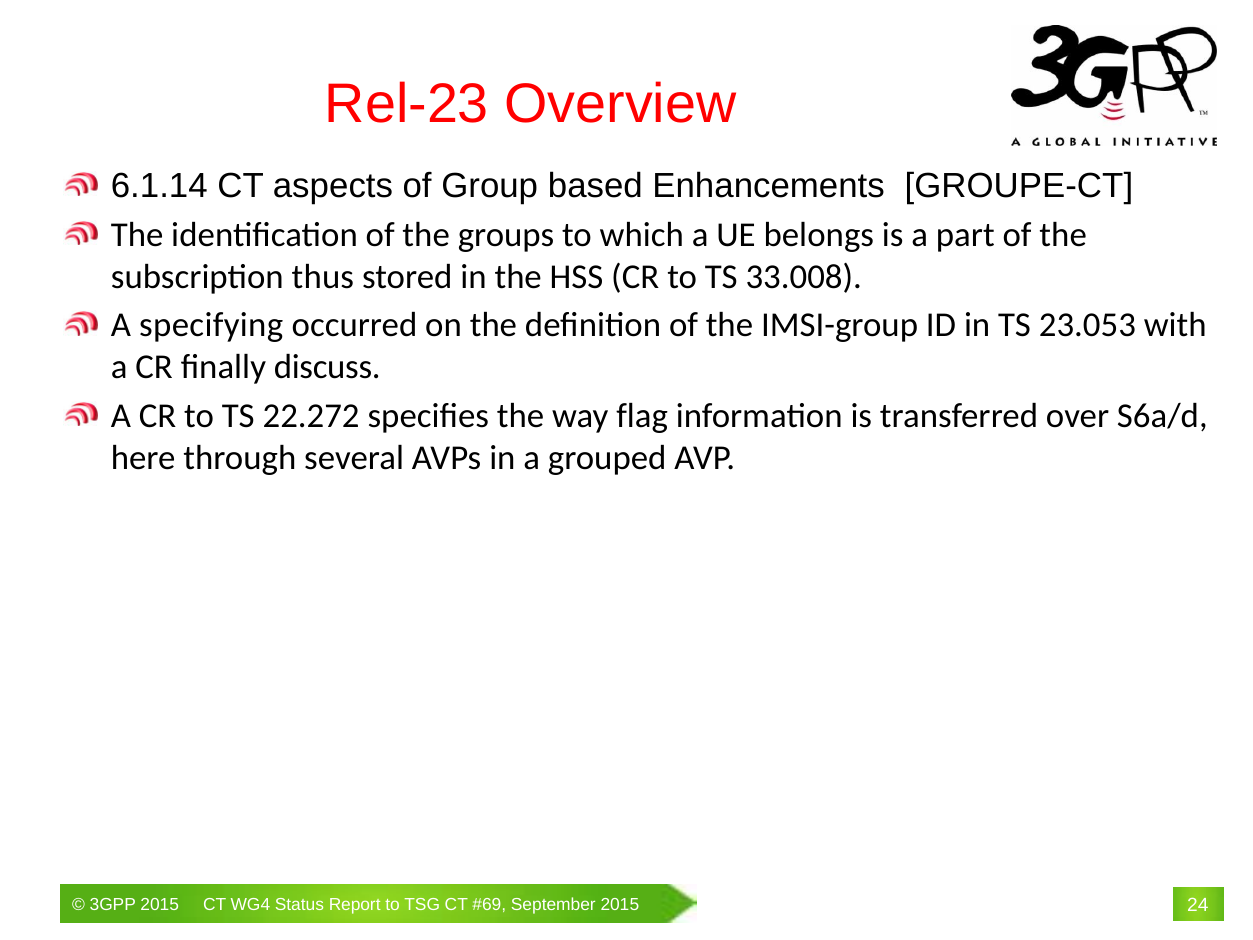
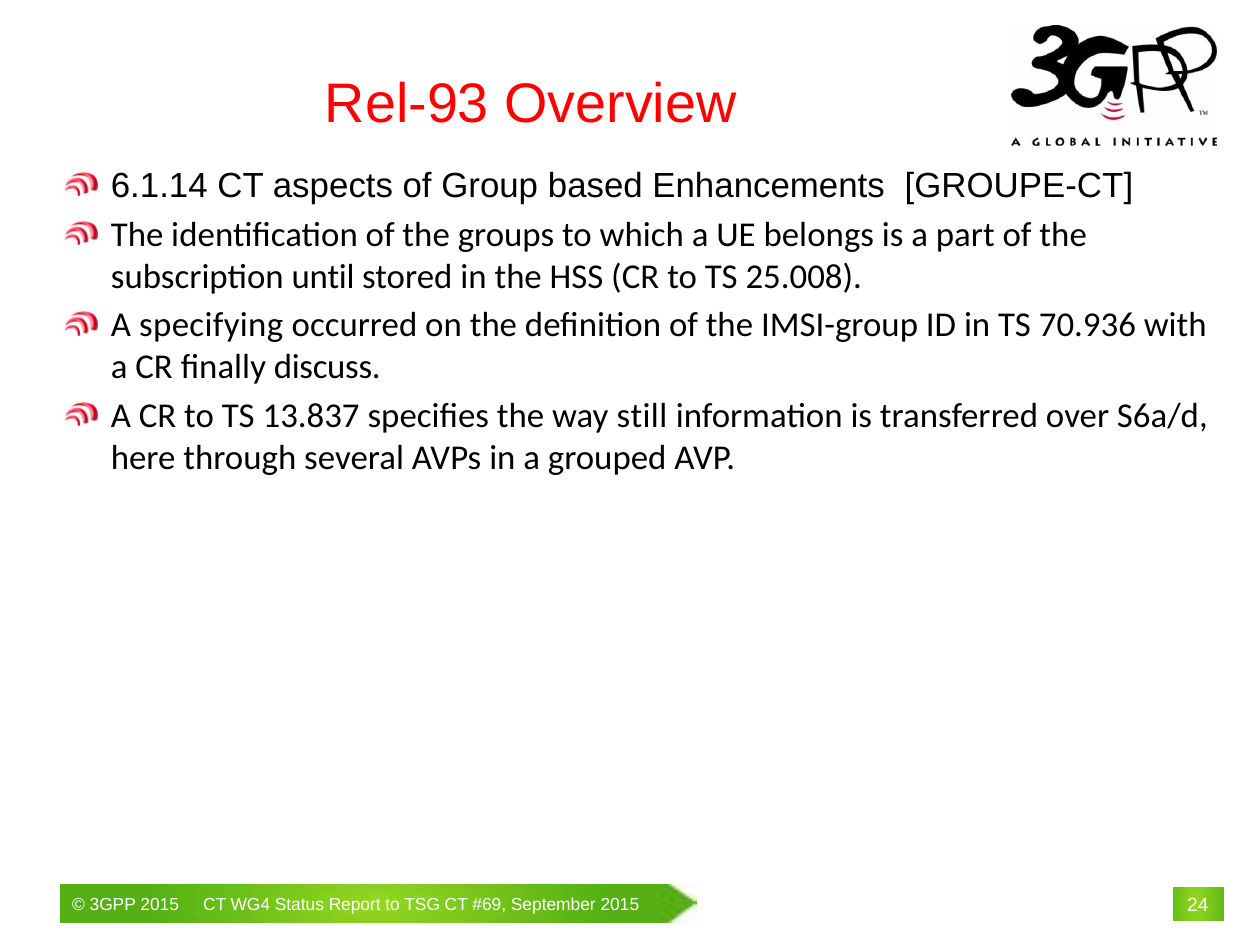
Rel-23: Rel-23 -> Rel-93
thus: thus -> until
33.008: 33.008 -> 25.008
23.053: 23.053 -> 70.936
22.272: 22.272 -> 13.837
flag: flag -> still
